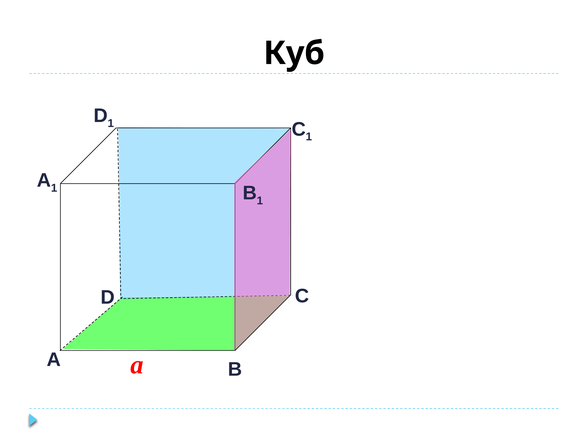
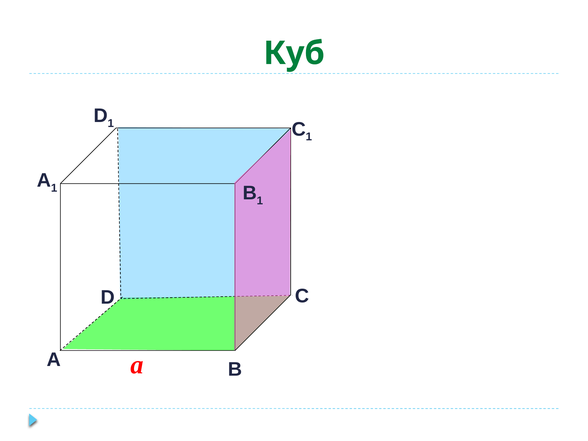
Куб colour: black -> green
